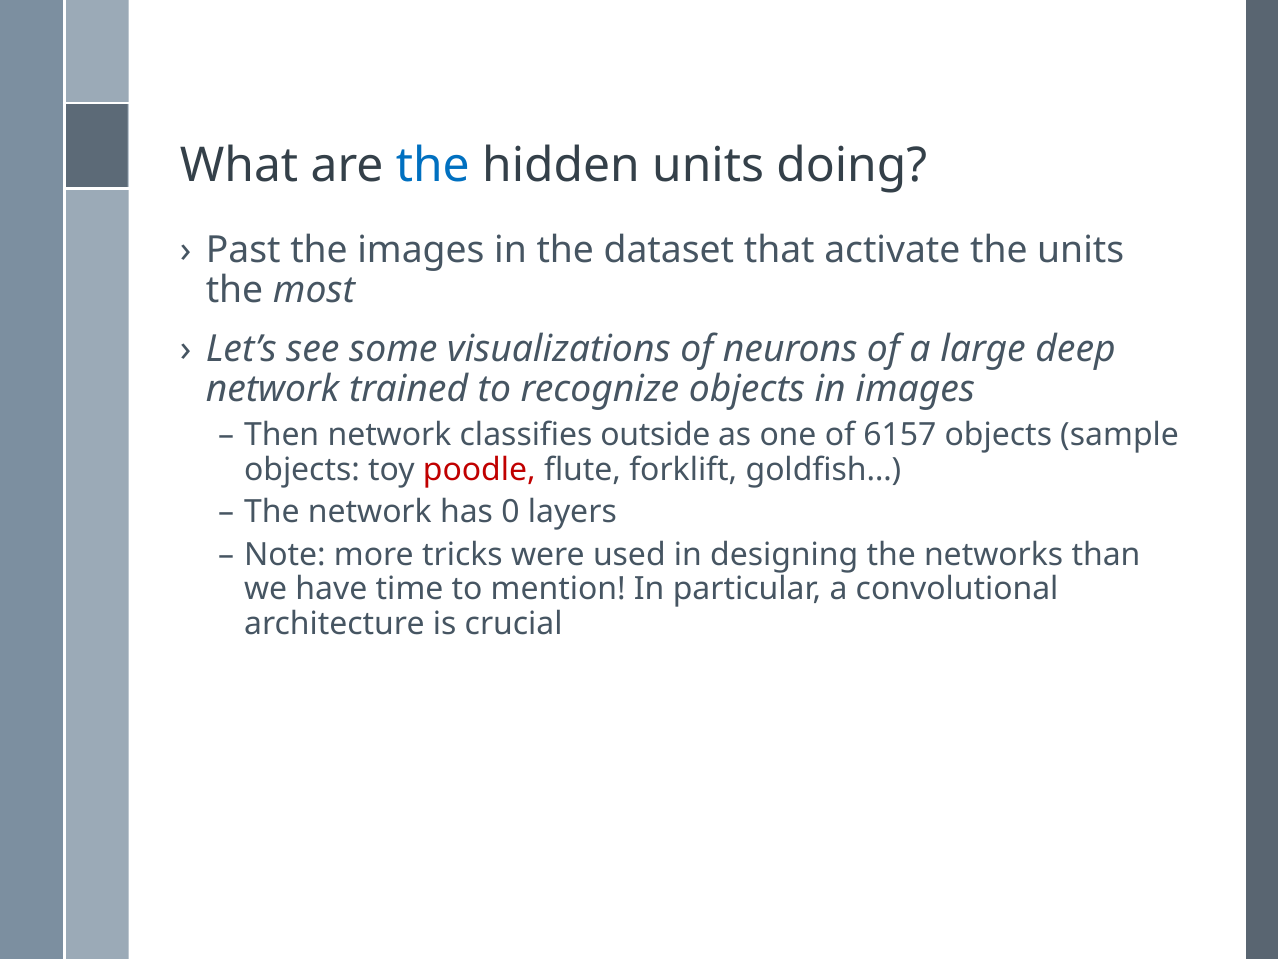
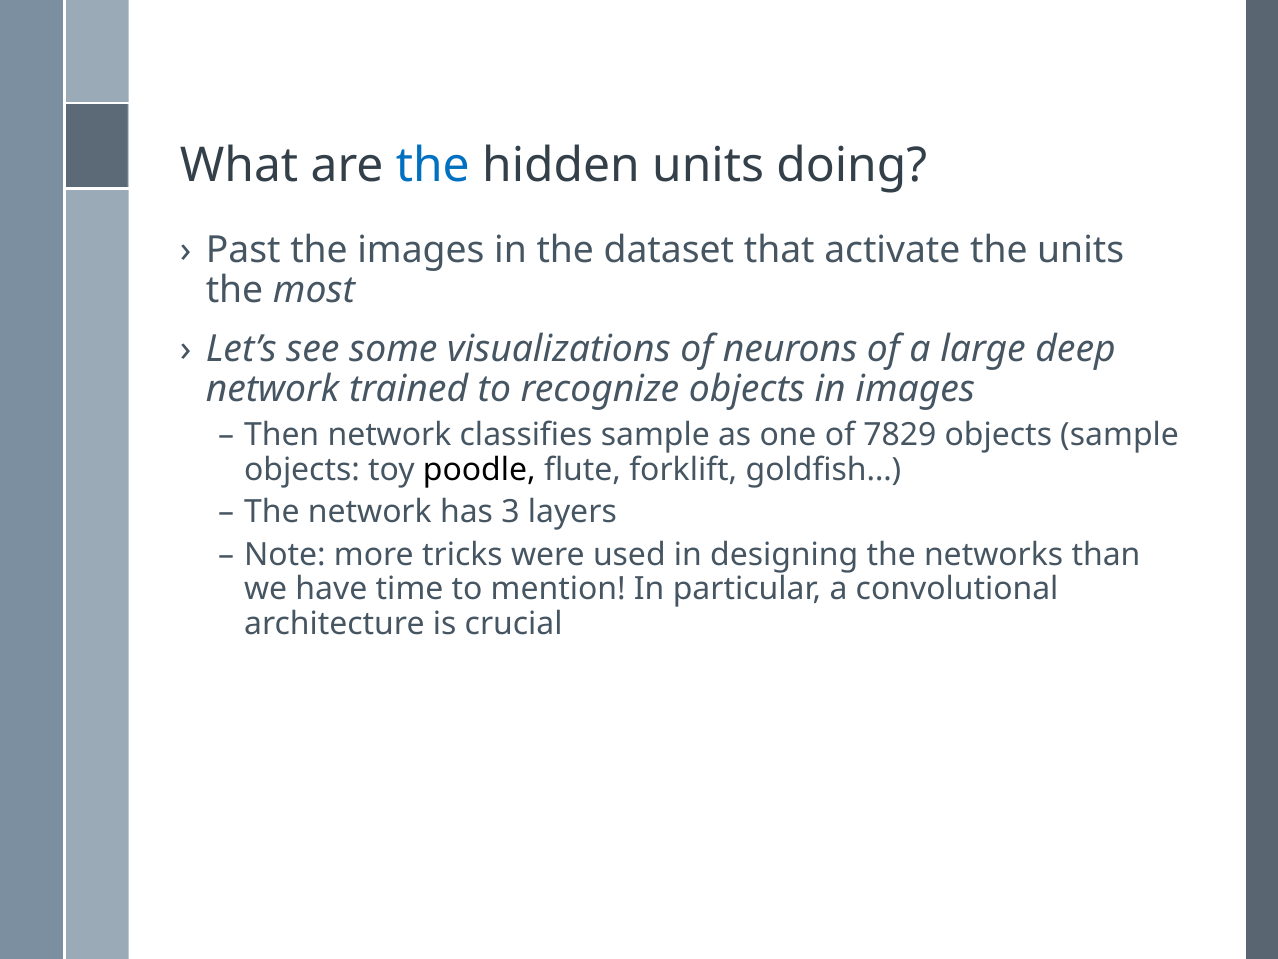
classifies outside: outside -> sample
6157: 6157 -> 7829
poodle colour: red -> black
0: 0 -> 3
